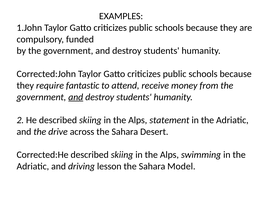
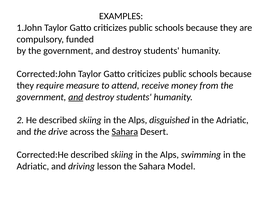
fantastic: fantastic -> measure
statement: statement -> disguished
Sahara at (125, 132) underline: none -> present
